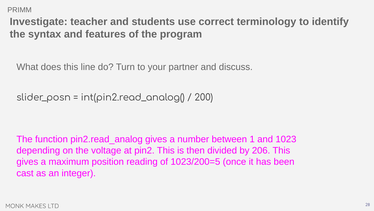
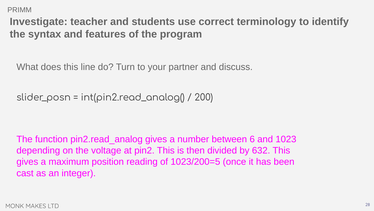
1: 1 -> 6
206: 206 -> 632
